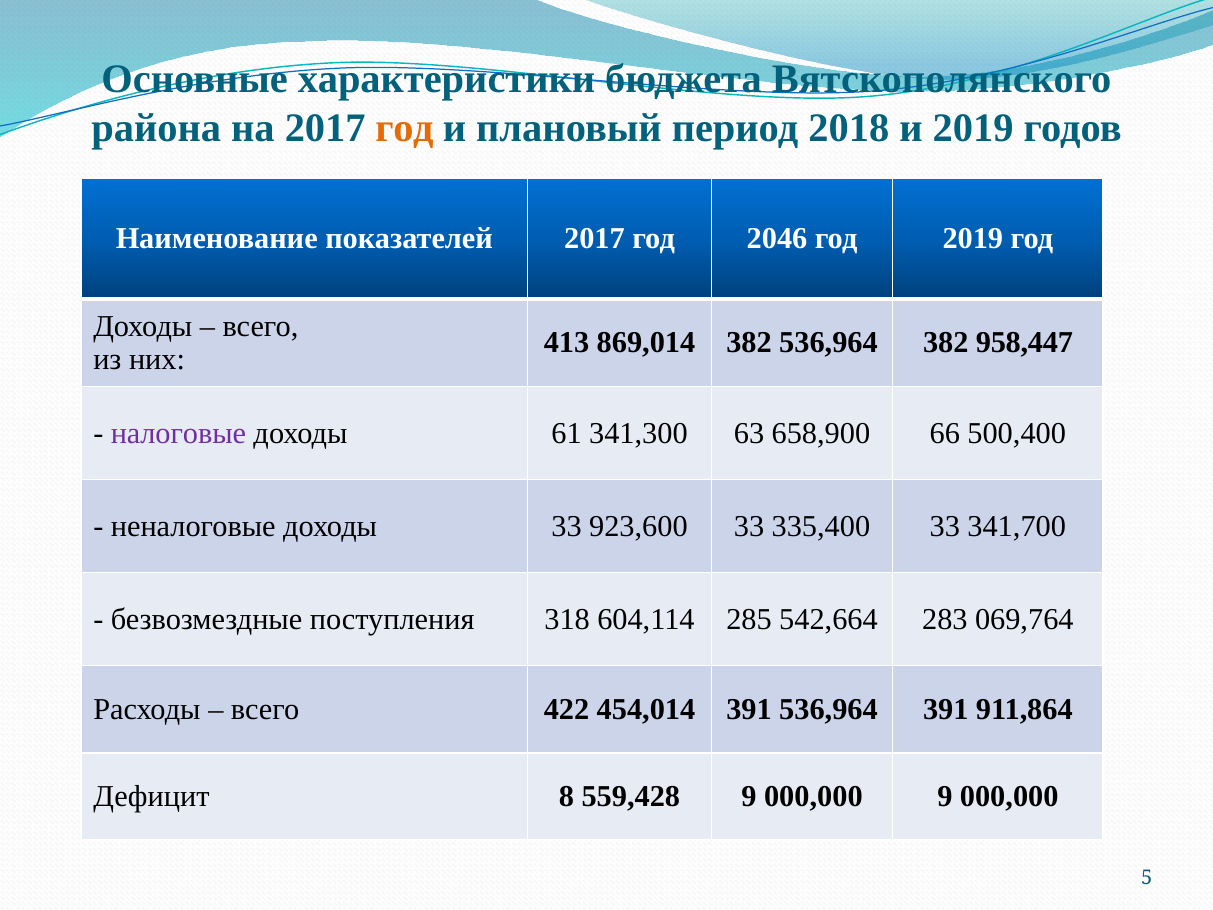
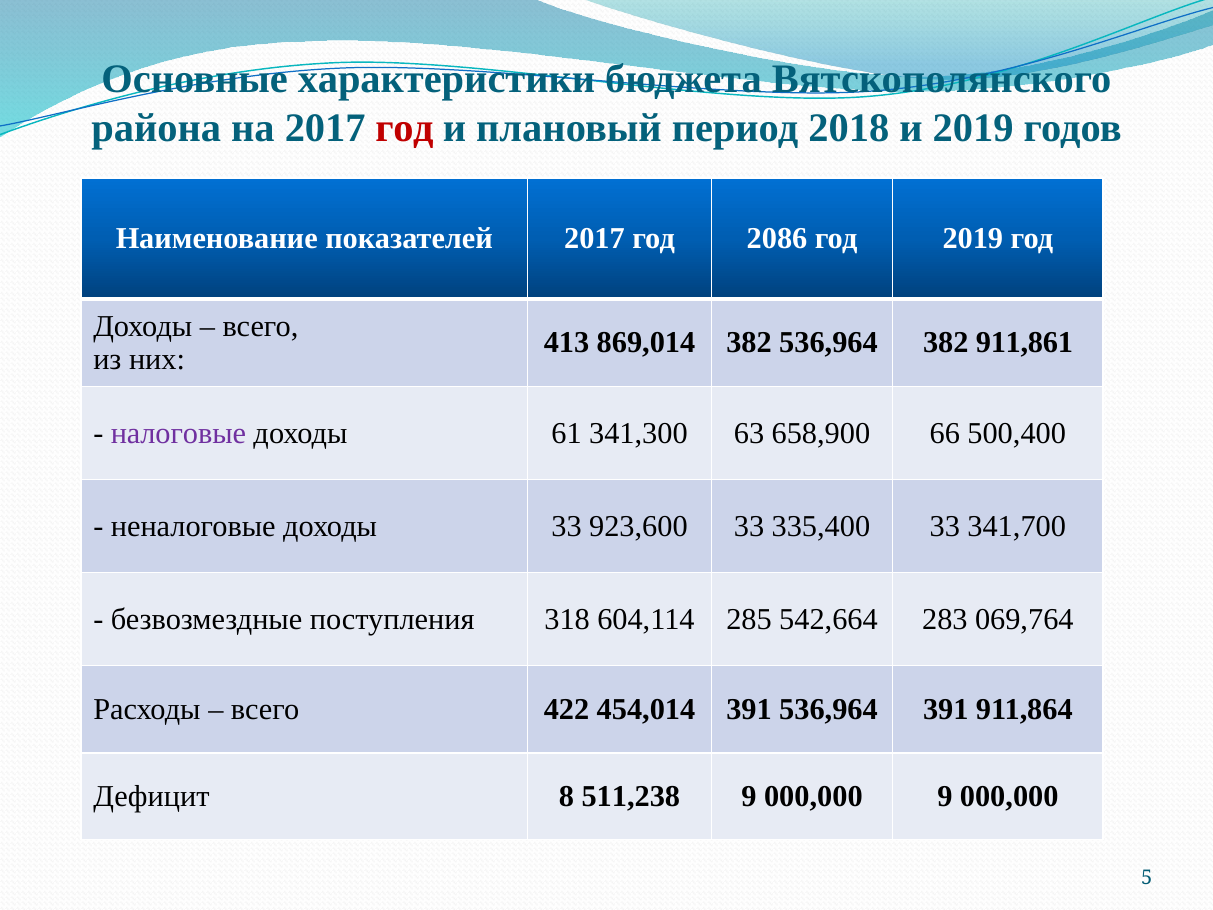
год at (404, 128) colour: orange -> red
2046: 2046 -> 2086
958,447: 958,447 -> 911,861
559,428: 559,428 -> 511,238
